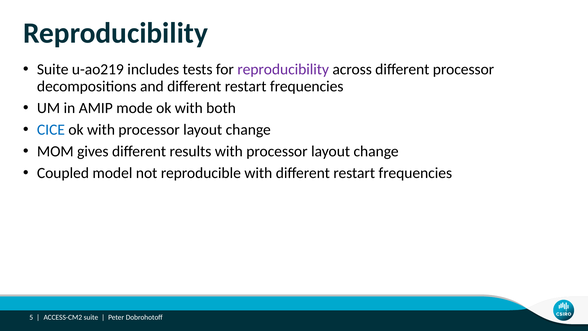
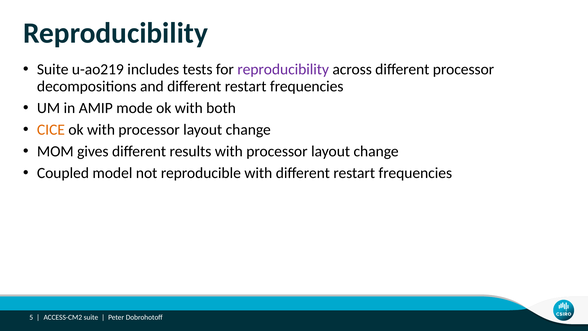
CICE colour: blue -> orange
